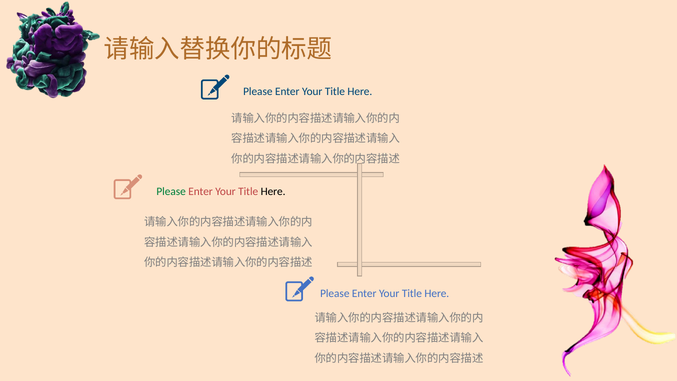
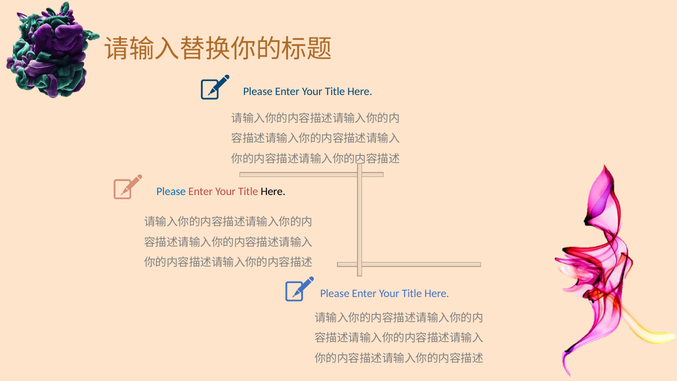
Please at (171, 191) colour: green -> blue
